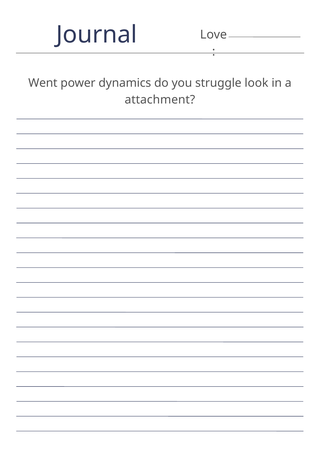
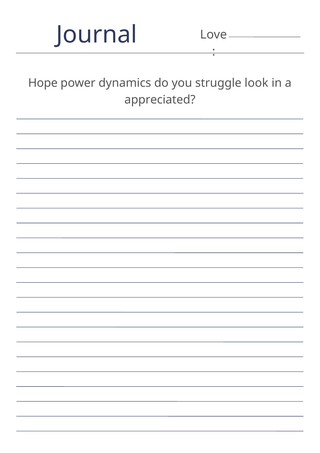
Went: Went -> Hope
attachment: attachment -> appreciated
